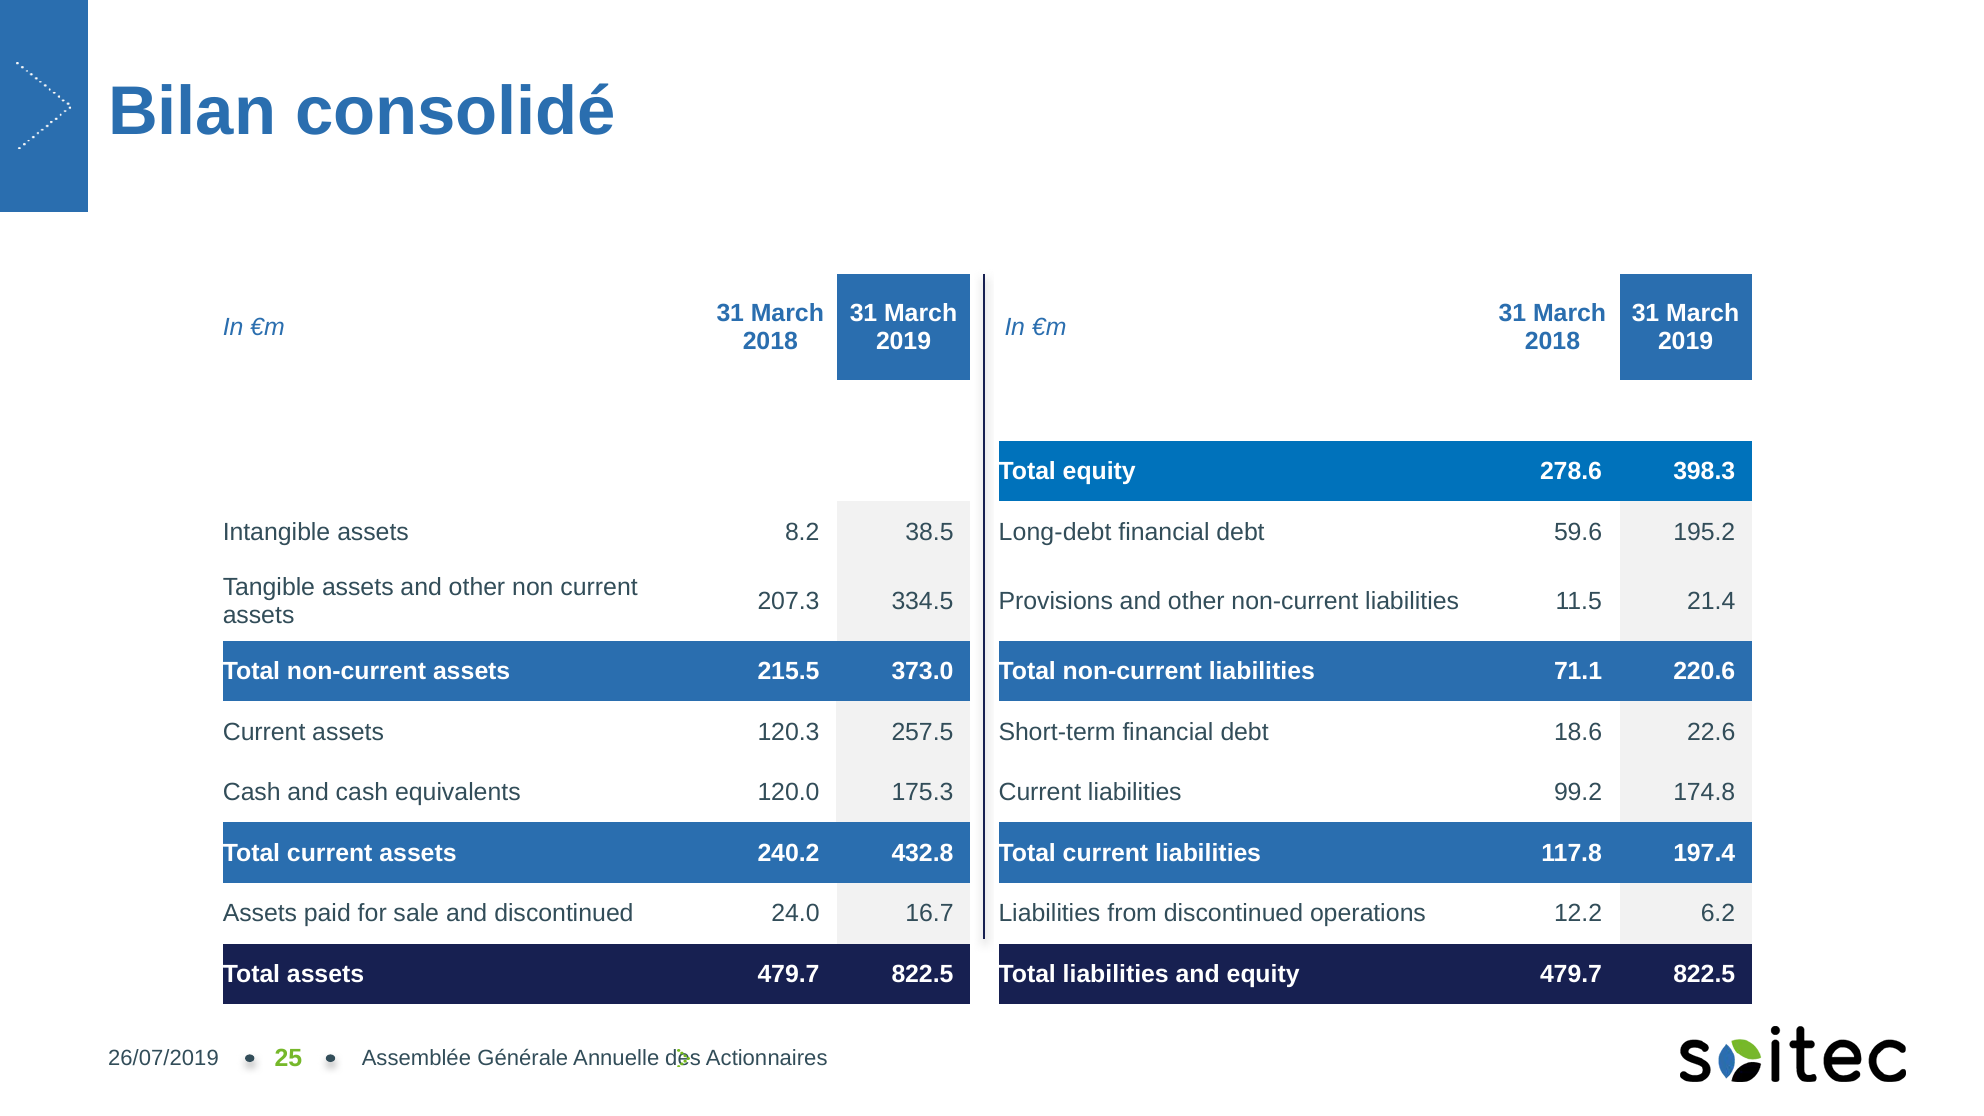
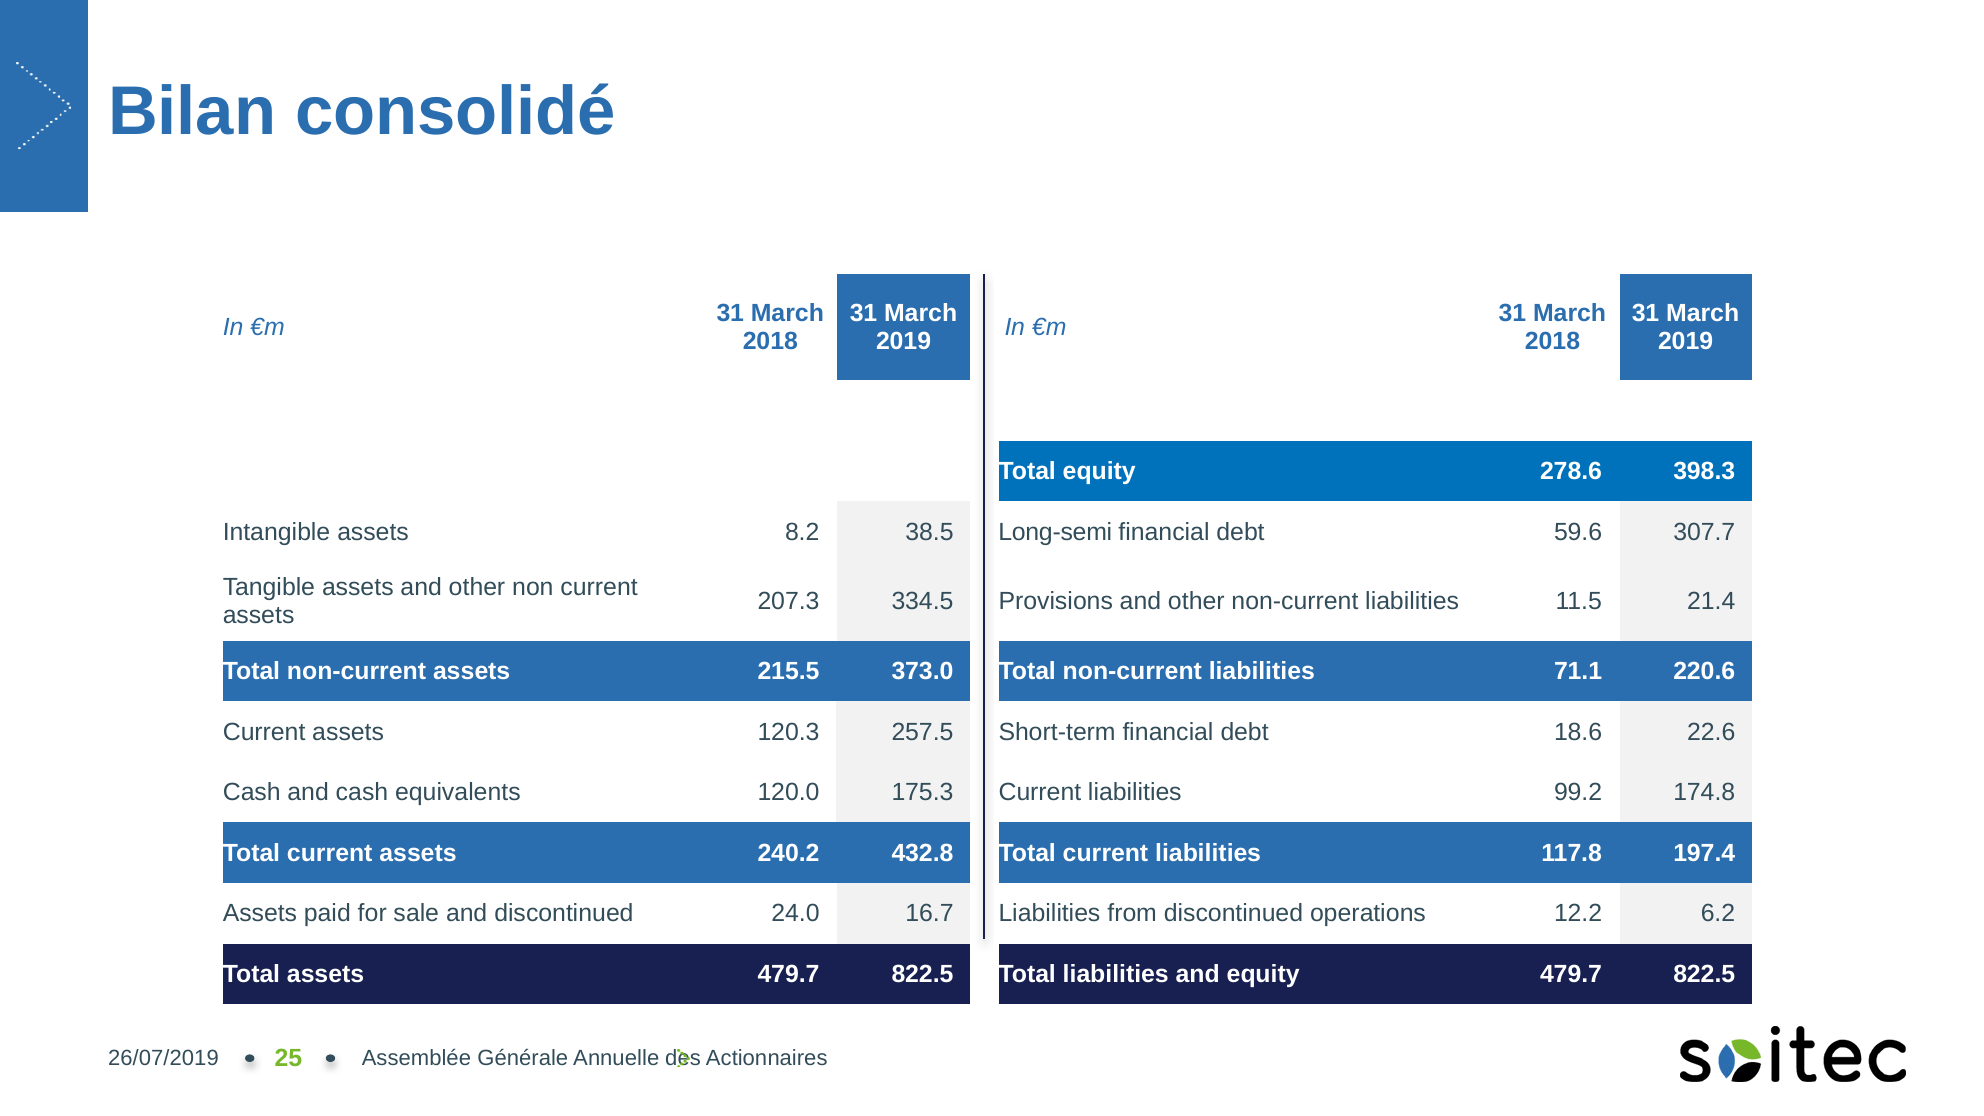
Long-debt: Long-debt -> Long-semi
195.2: 195.2 -> 307.7
